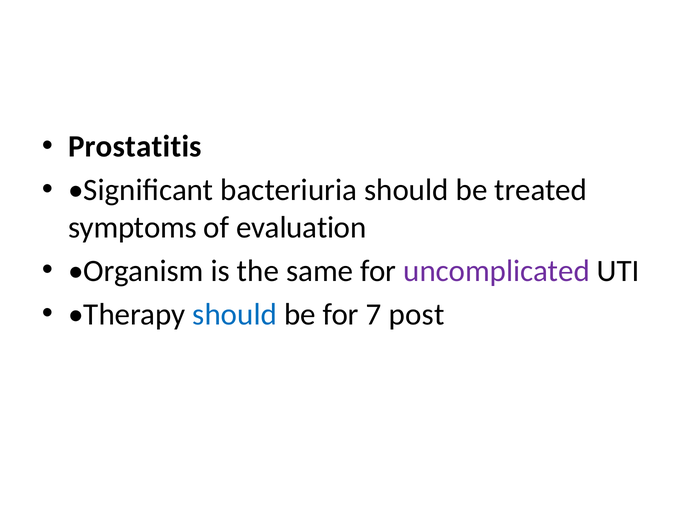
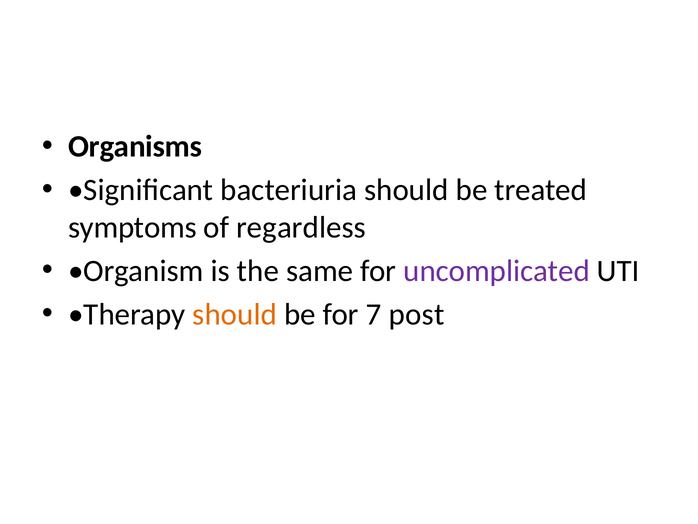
Prostatitis: Prostatitis -> Organisms
evaluation: evaluation -> regardless
should at (235, 314) colour: blue -> orange
